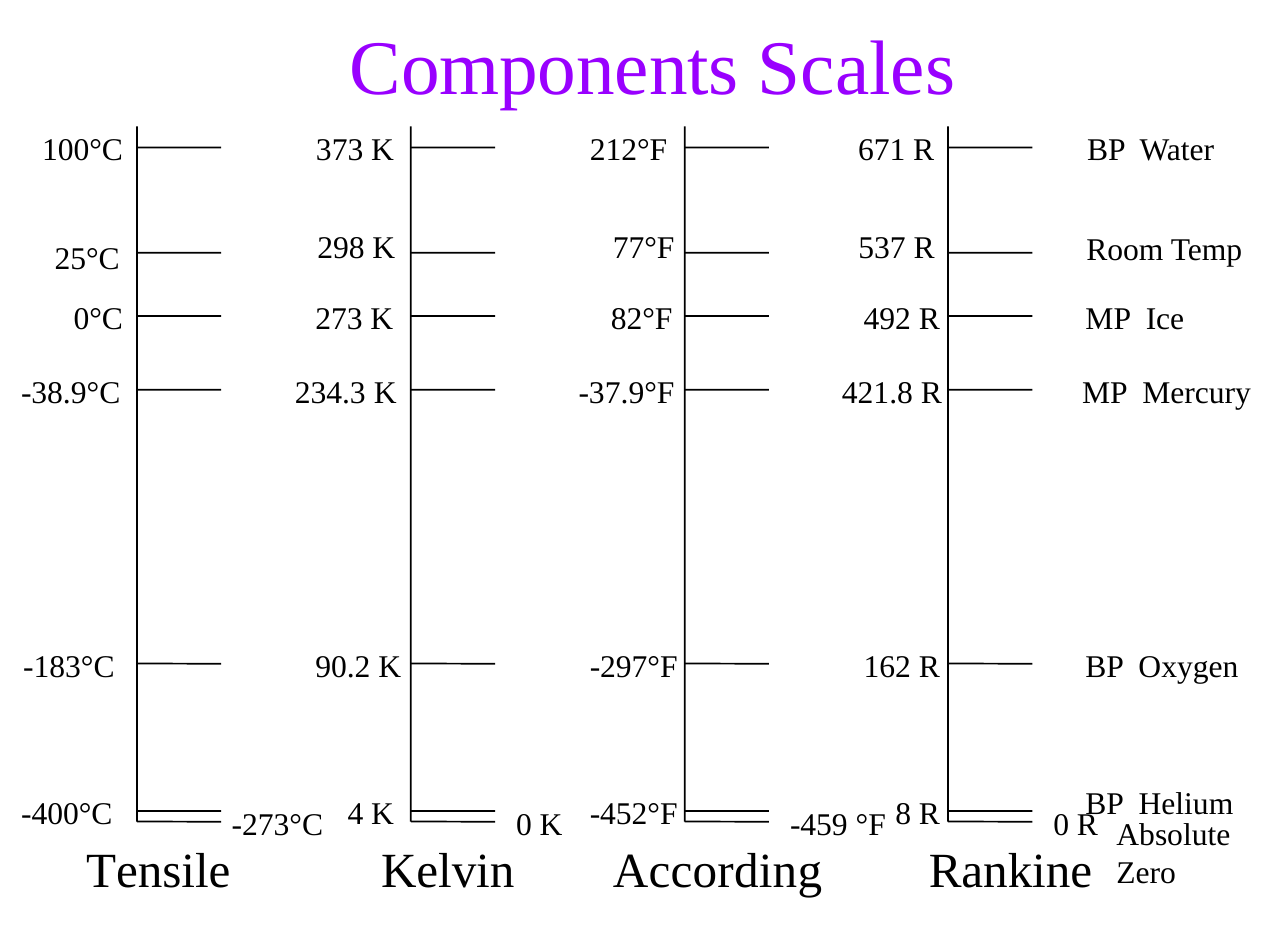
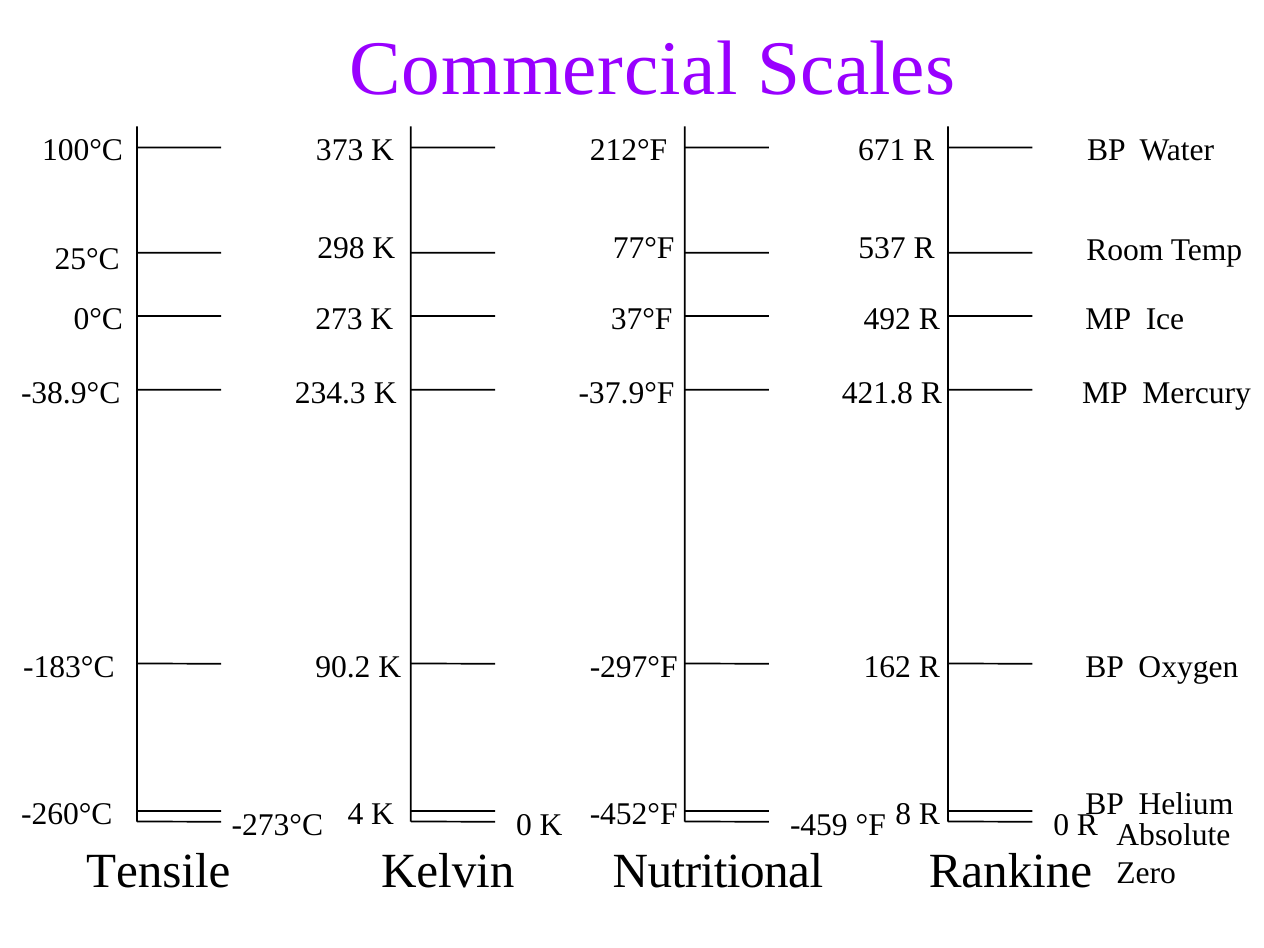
Components: Components -> Commercial
82°F: 82°F -> 37°F
-400°C: -400°C -> -260°C
According: According -> Nutritional
